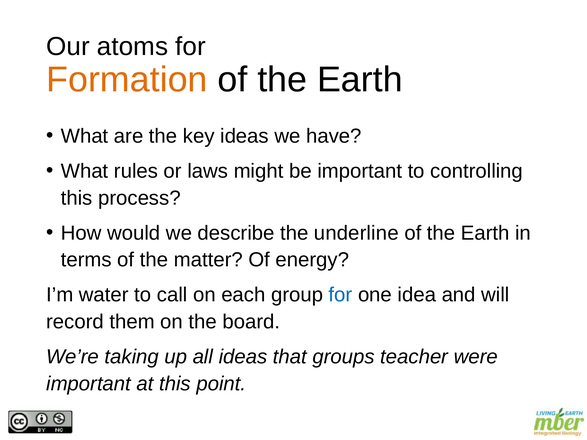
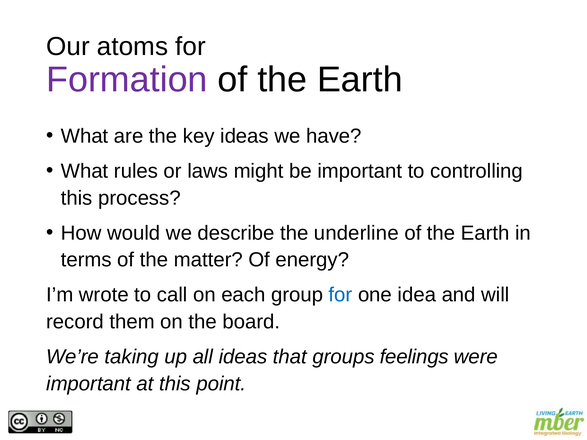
Formation colour: orange -> purple
water: water -> wrote
teacher: teacher -> feelings
